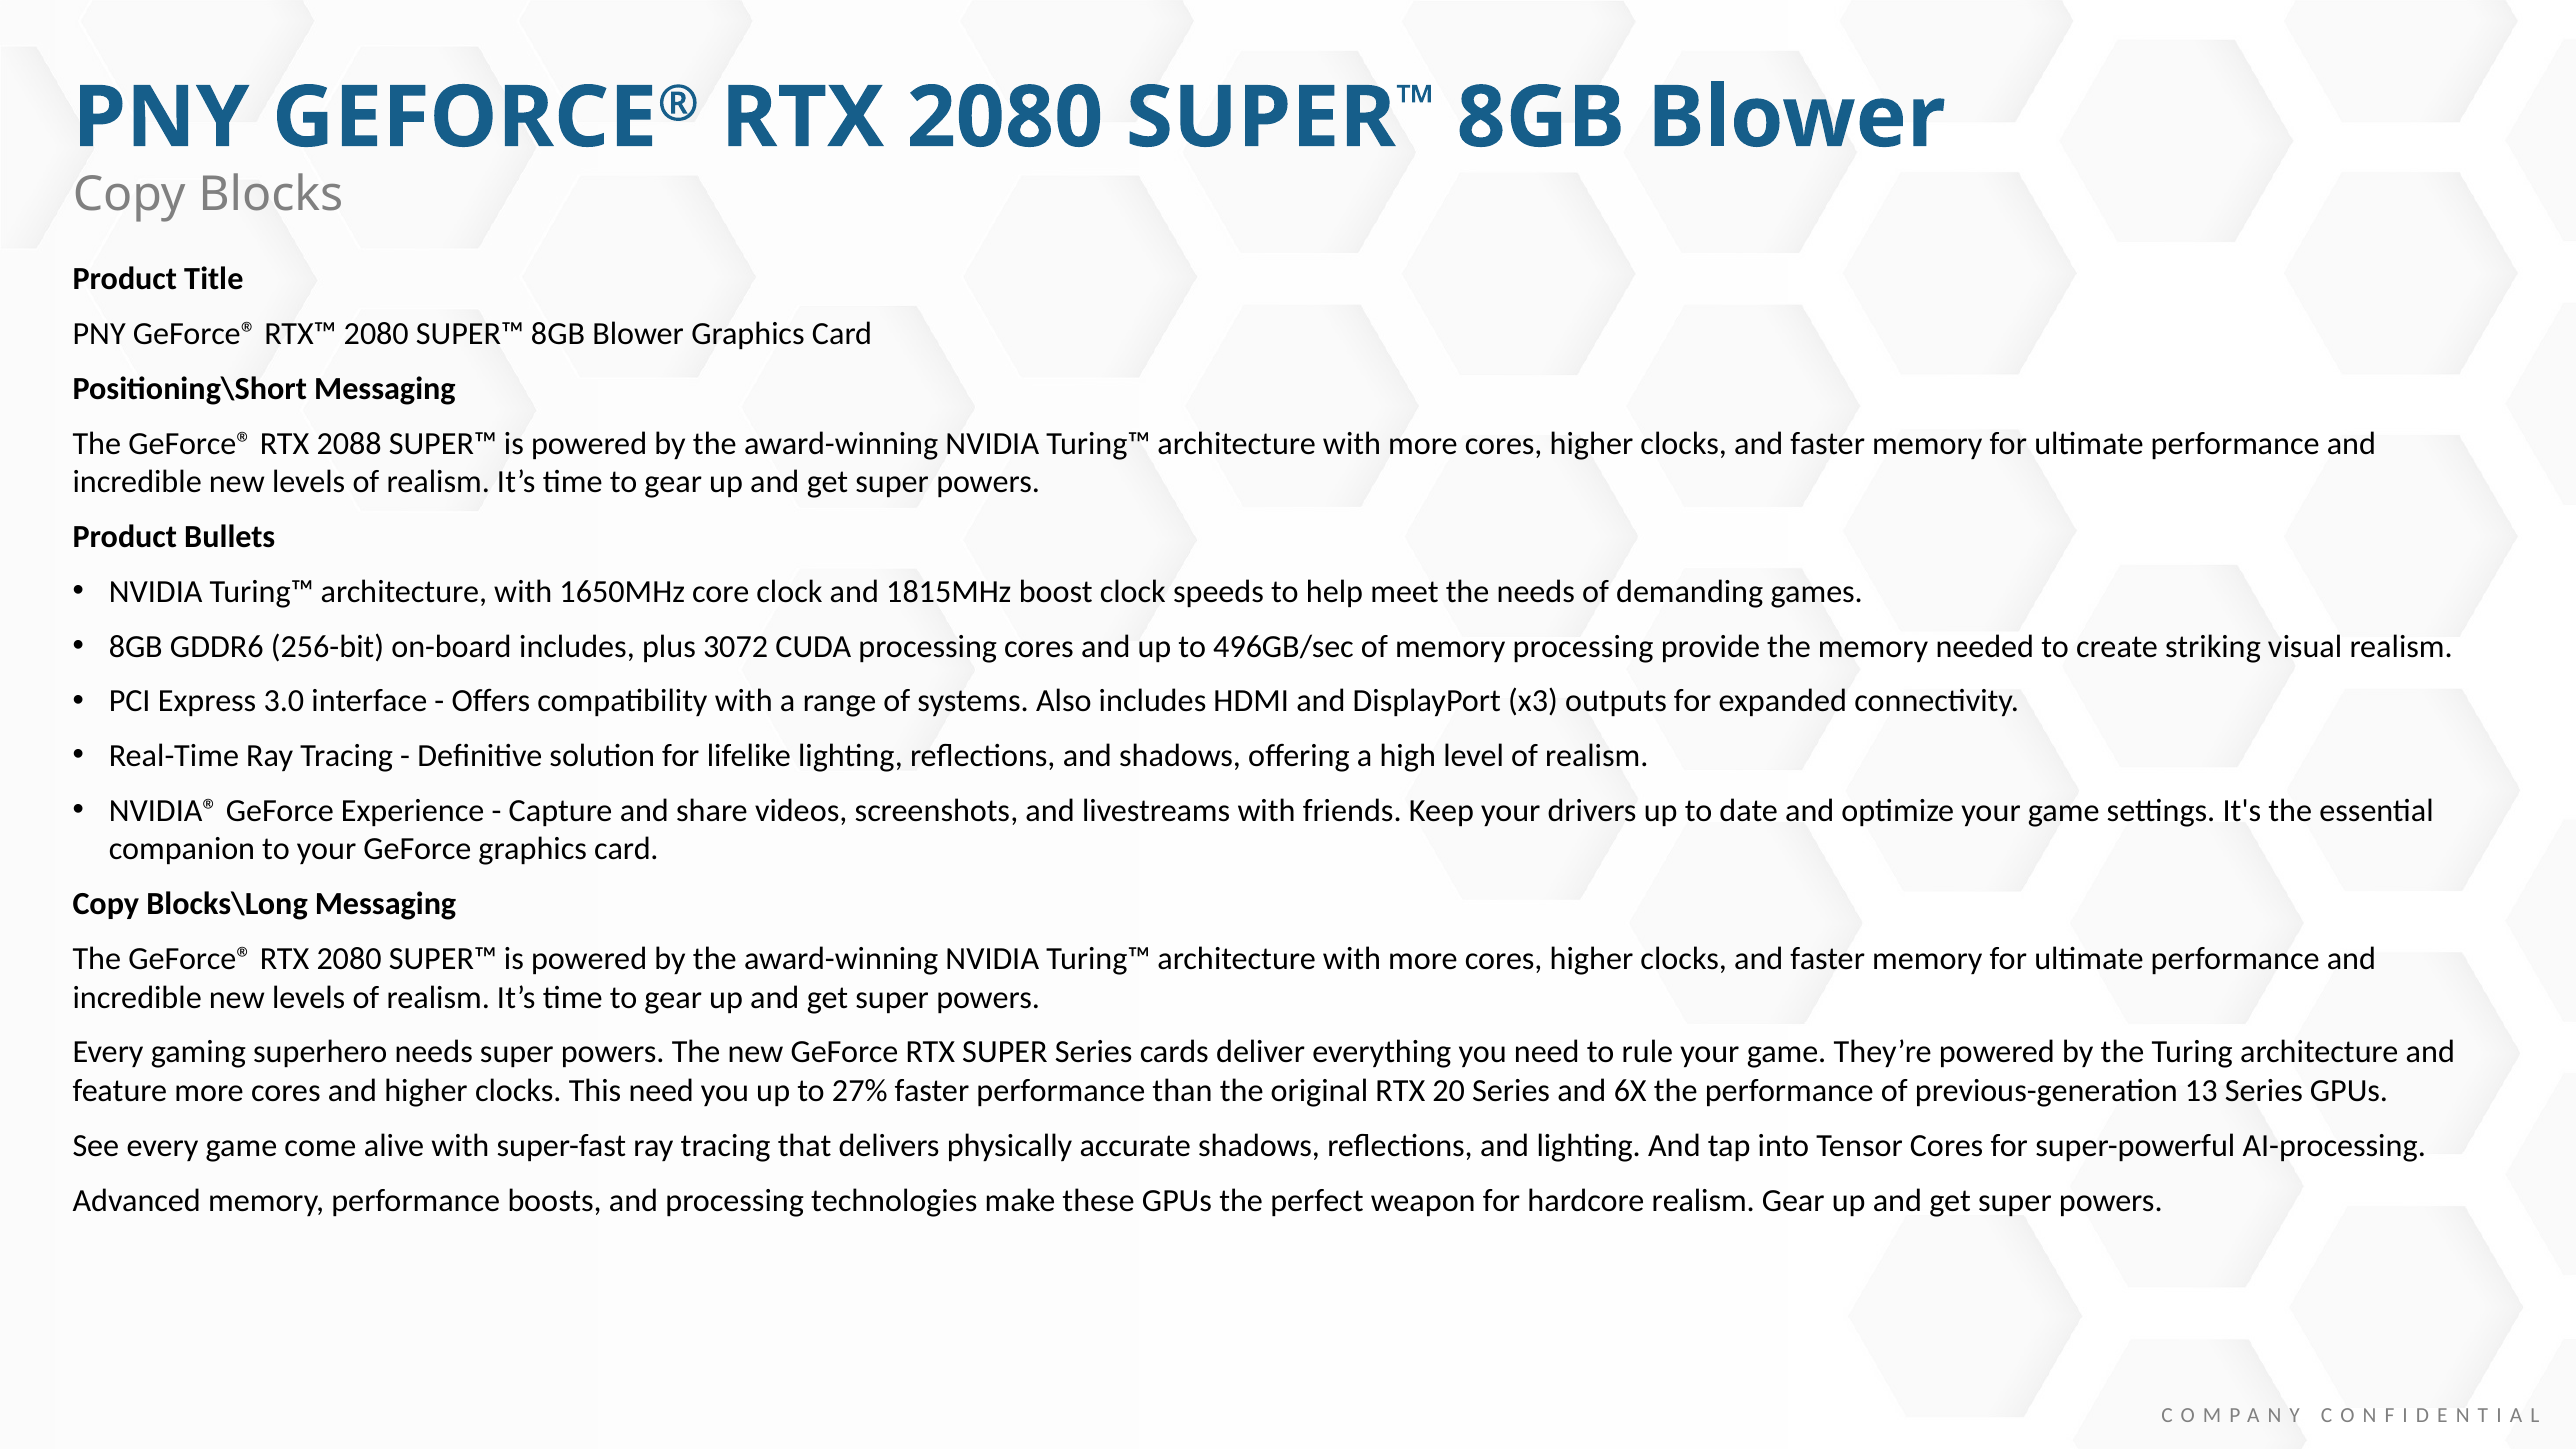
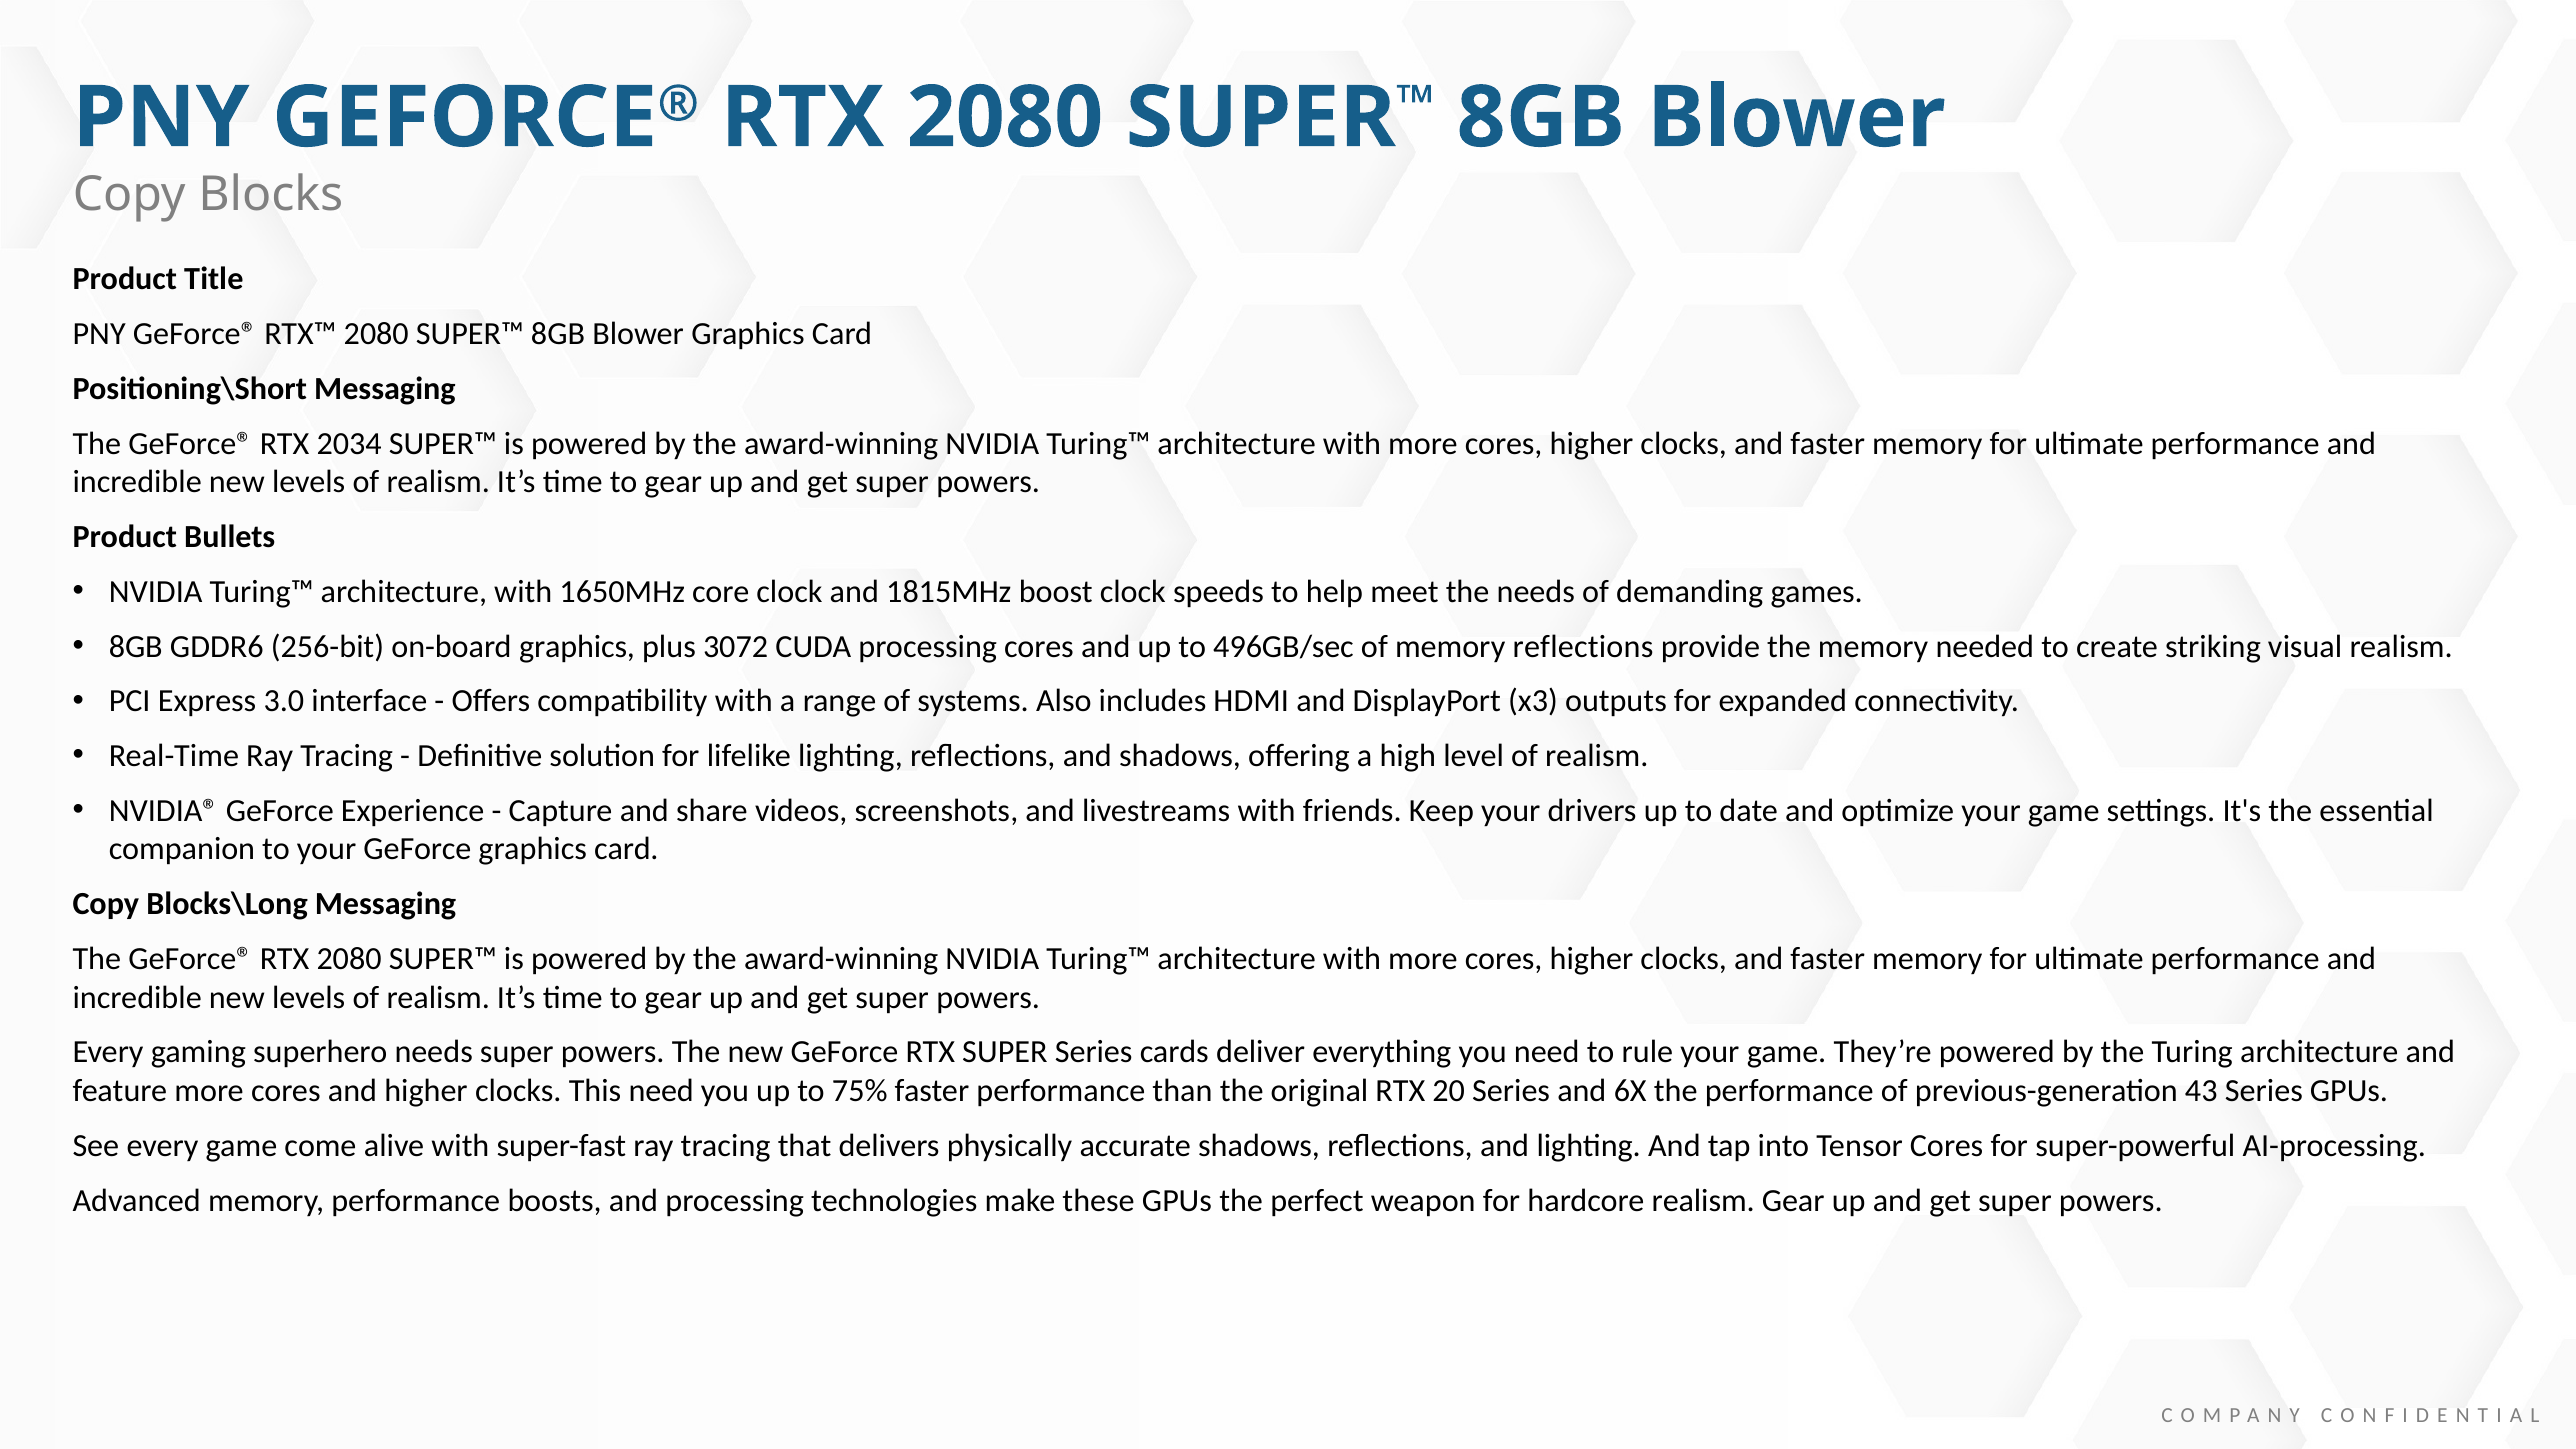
2088: 2088 -> 2034
on-board includes: includes -> graphics
memory processing: processing -> reflections
27%: 27% -> 75%
13: 13 -> 43
